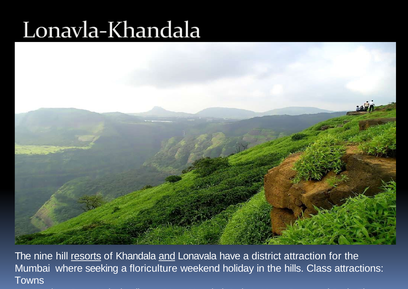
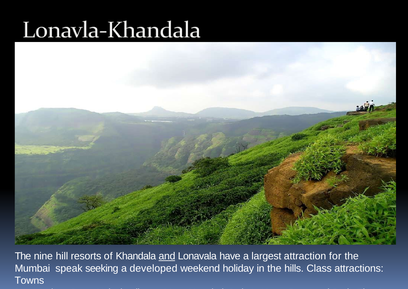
resorts underline: present -> none
district: district -> largest
where: where -> speak
floriculture: floriculture -> developed
